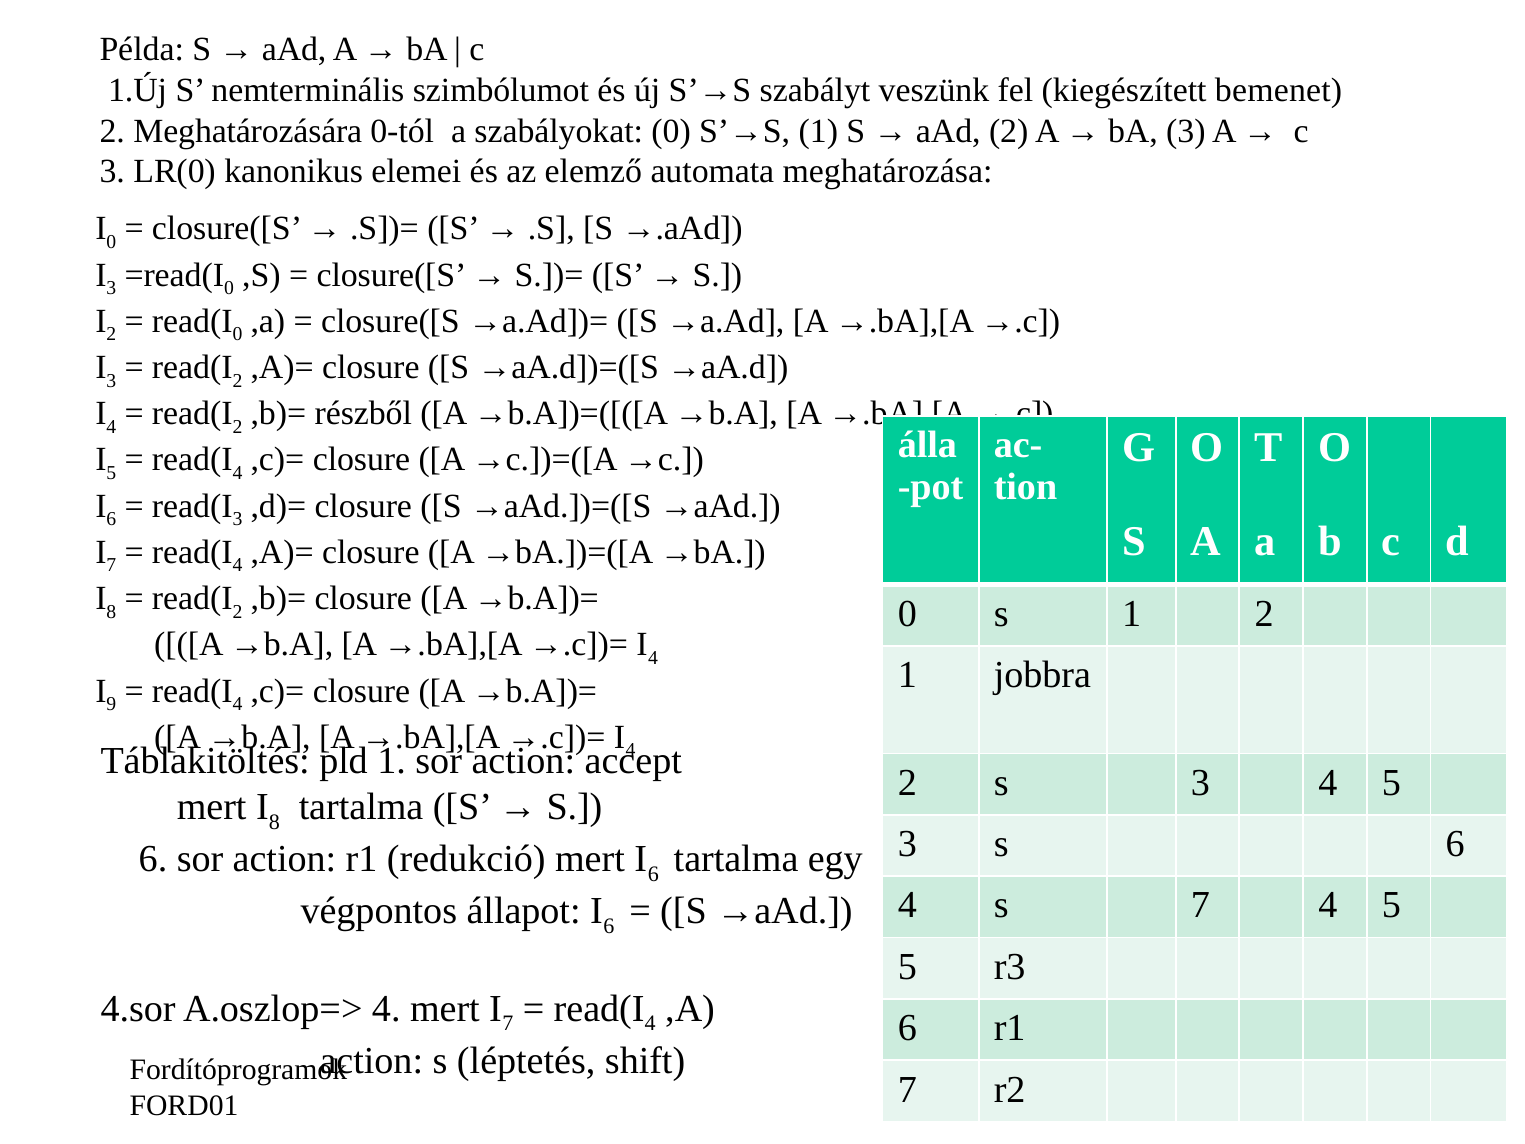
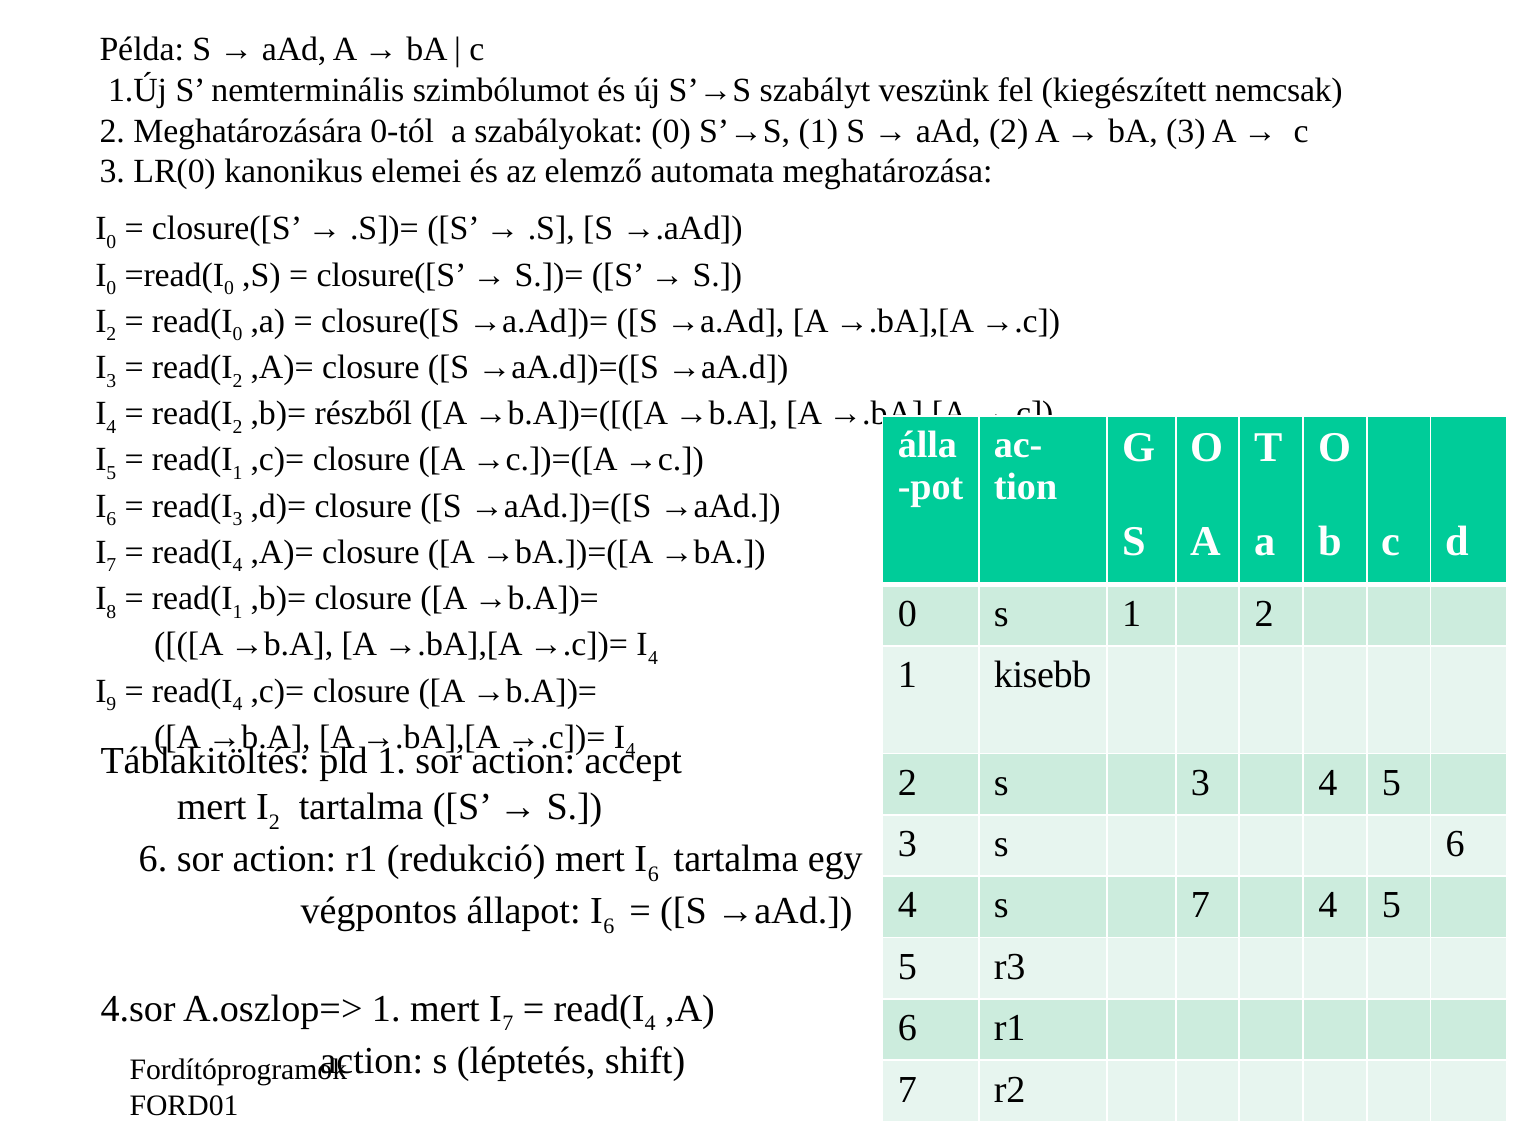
bemenet: bemenet -> nemcsak
3 at (111, 288): 3 -> 0
4 at (237, 473): 4 -> 1
2 at (237, 612): 2 -> 1
jobbra: jobbra -> kisebb
8 at (274, 822): 8 -> 2
A.oszlop=> 4: 4 -> 1
